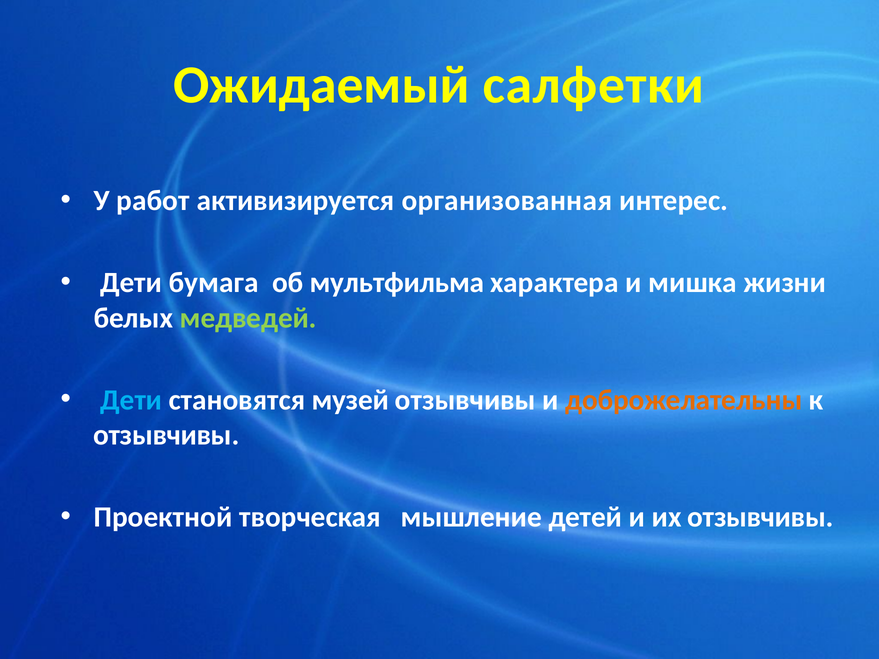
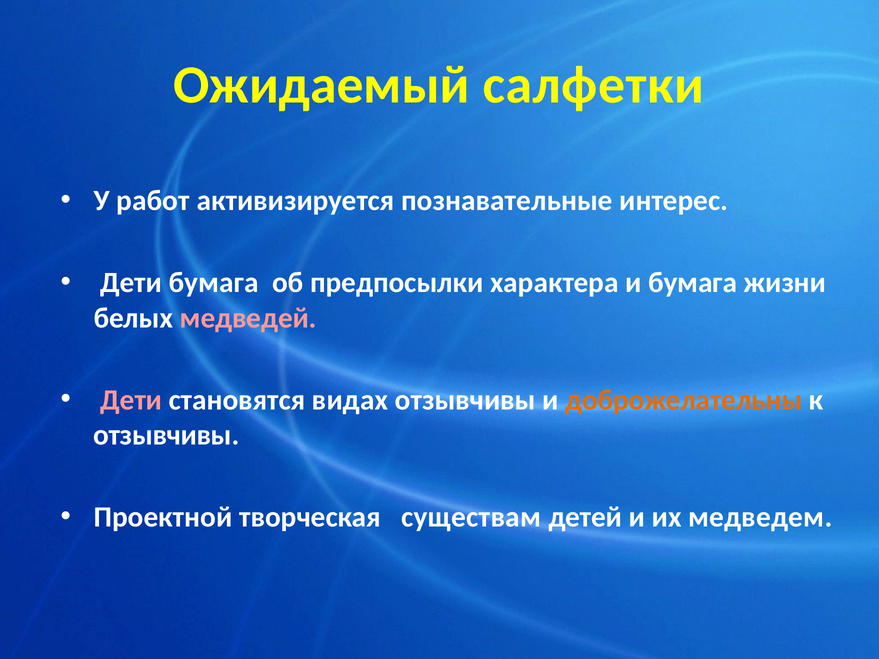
организованная: организованная -> познавательные
мультфильма: мультфильма -> предпосылки
и мишка: мишка -> бумага
медведей colour: light green -> pink
Дети at (131, 400) colour: light blue -> pink
музей: музей -> видах
мышление: мышление -> существам
их отзывчивы: отзывчивы -> медведем
